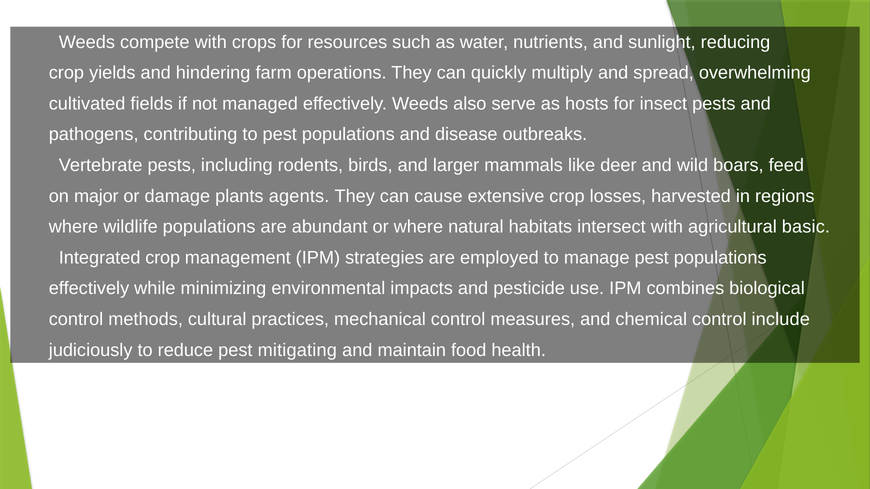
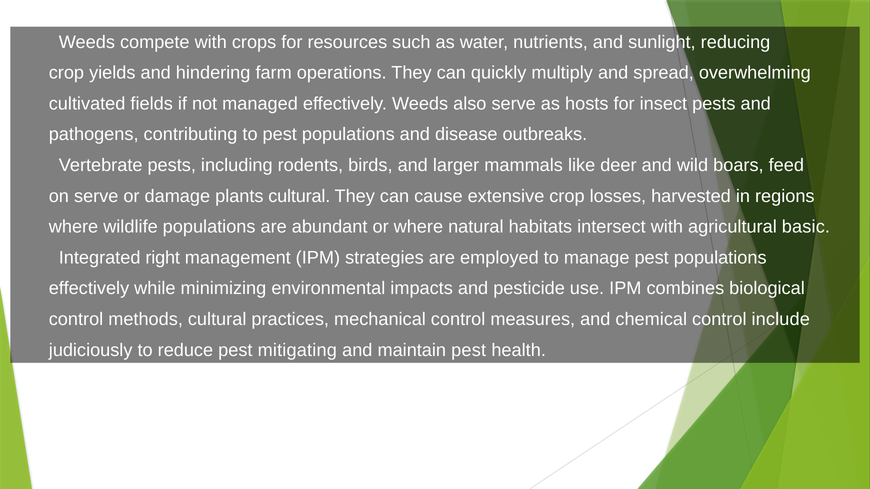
on major: major -> serve
plants agents: agents -> cultural
Integrated crop: crop -> right
maintain food: food -> pest
